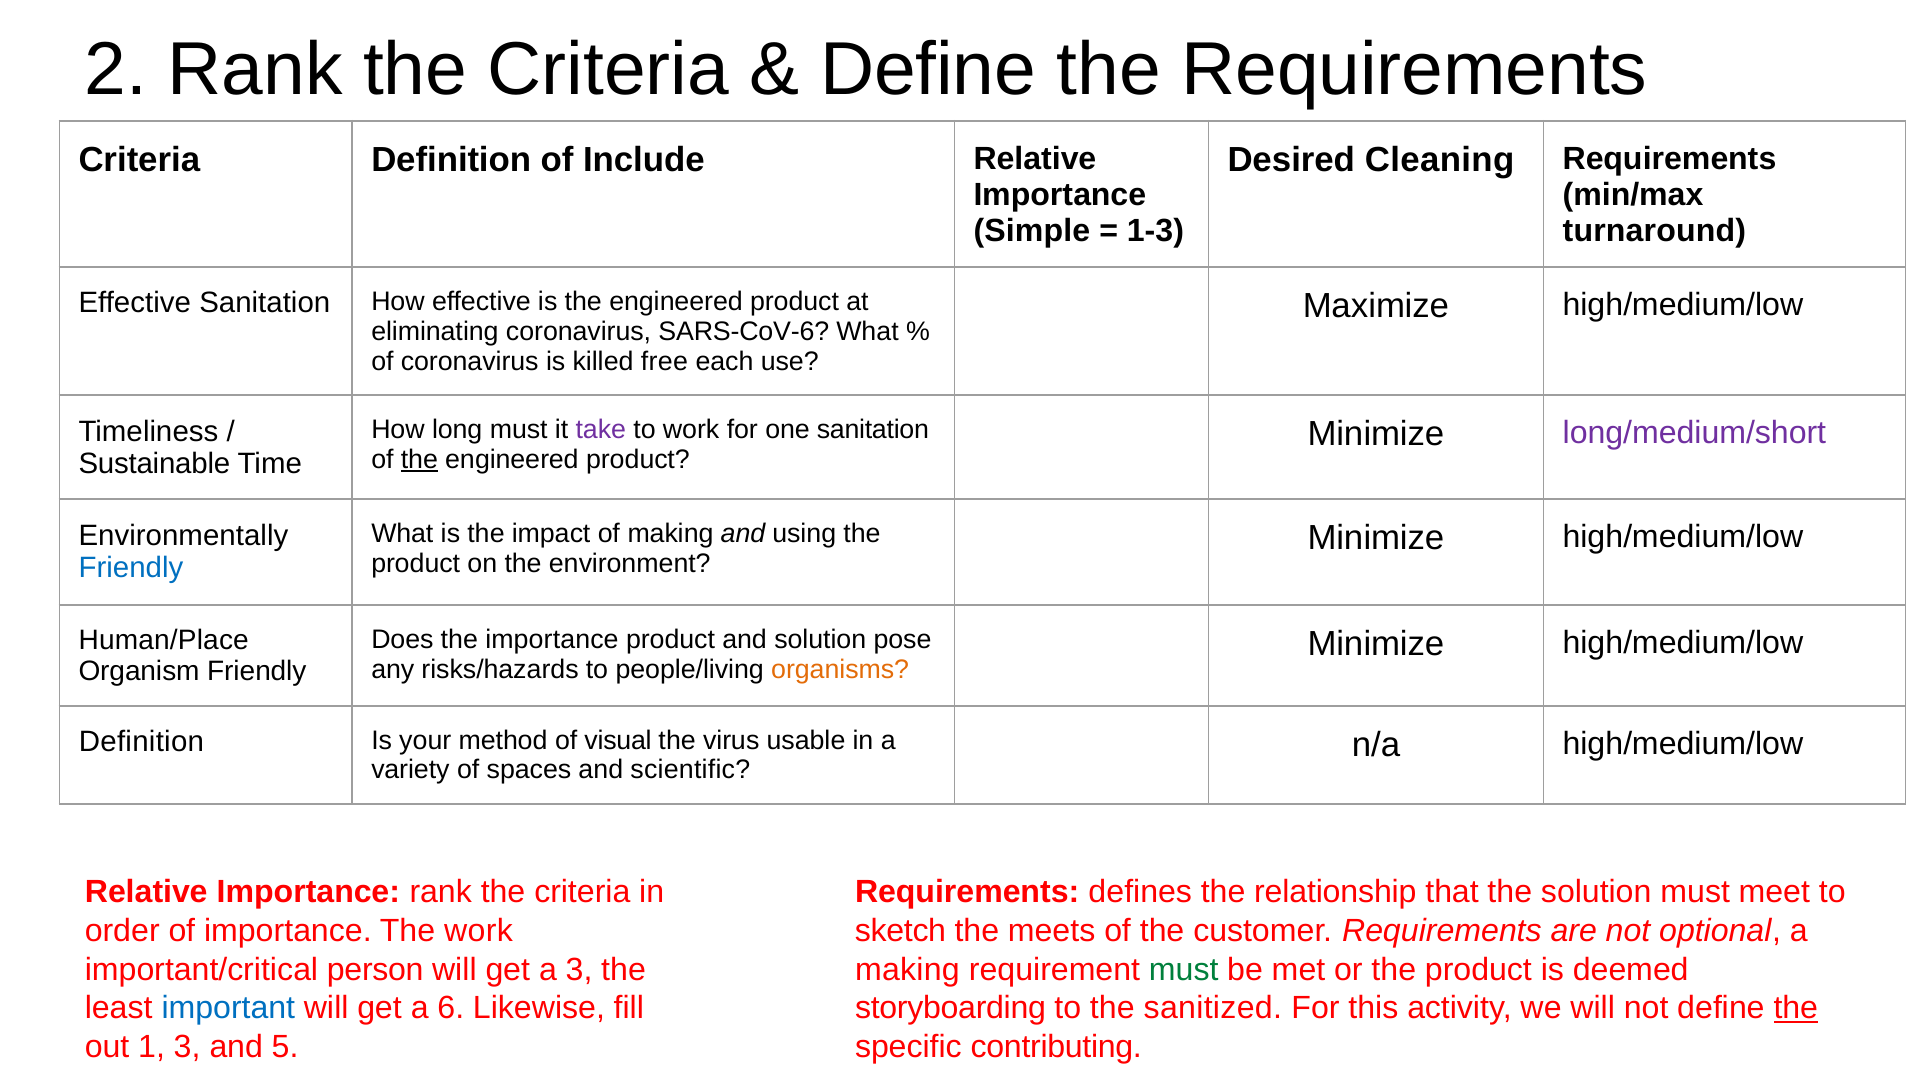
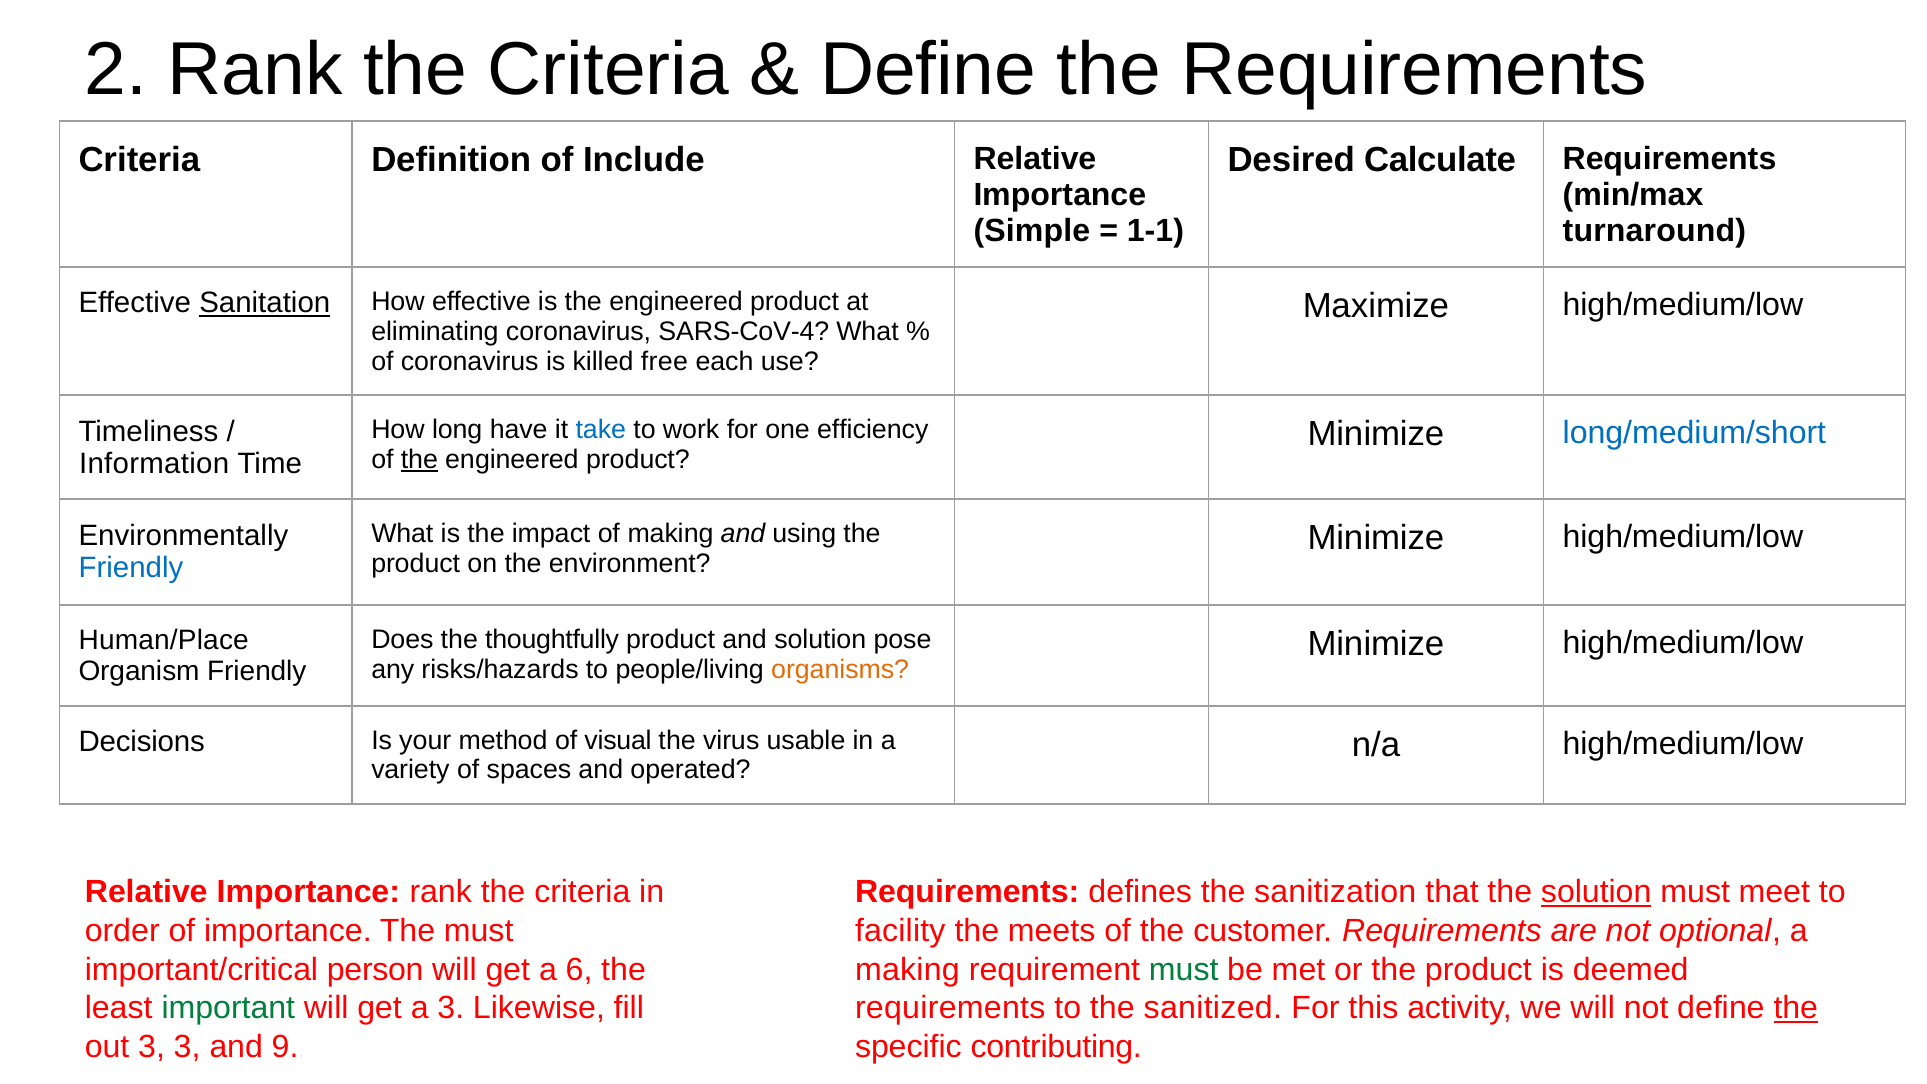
Cleaning: Cleaning -> Calculate
1-3: 1-3 -> 1-1
Sanitation at (265, 303) underline: none -> present
SARS-CoV-6: SARS-CoV-6 -> SARS-CoV-4
long must: must -> have
take colour: purple -> blue
one sanitation: sanitation -> efficiency
long/medium/short colour: purple -> blue
Sustainable: Sustainable -> Information
the importance: importance -> thoughtfully
Definition at (141, 742): Definition -> Decisions
scientific: scientific -> operated
relationship: relationship -> sanitization
solution at (1596, 892) underline: none -> present
The work: work -> must
sketch: sketch -> facility
a 3: 3 -> 6
important colour: blue -> green
a 6: 6 -> 3
storyboarding at (950, 1008): storyboarding -> requirements
out 1: 1 -> 3
5: 5 -> 9
